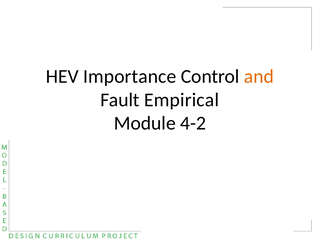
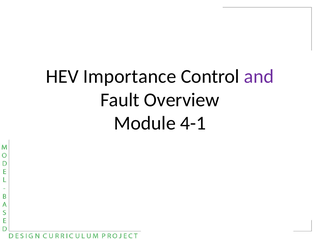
and colour: orange -> purple
Empirical: Empirical -> Overview
4-2: 4-2 -> 4-1
